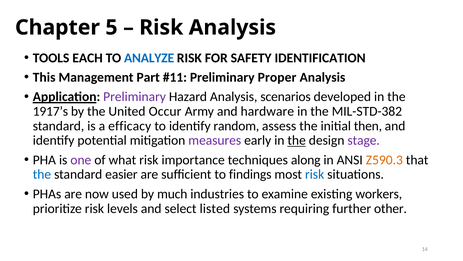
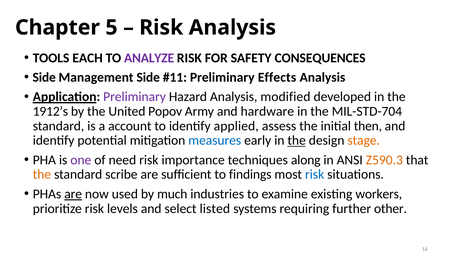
ANALYZE colour: blue -> purple
IDENTIFICATION: IDENTIFICATION -> CONSEQUENCES
This at (44, 77): This -> Side
Management Part: Part -> Side
Proper: Proper -> Effects
scenarios: scenarios -> modified
1917’s: 1917’s -> 1912’s
Occur: Occur -> Popov
MIL-STD-382: MIL-STD-382 -> MIL-STD-704
efficacy: efficacy -> account
random: random -> applied
measures colour: purple -> blue
stage colour: purple -> orange
what: what -> need
the at (42, 174) colour: blue -> orange
easier: easier -> scribe
are at (73, 194) underline: none -> present
